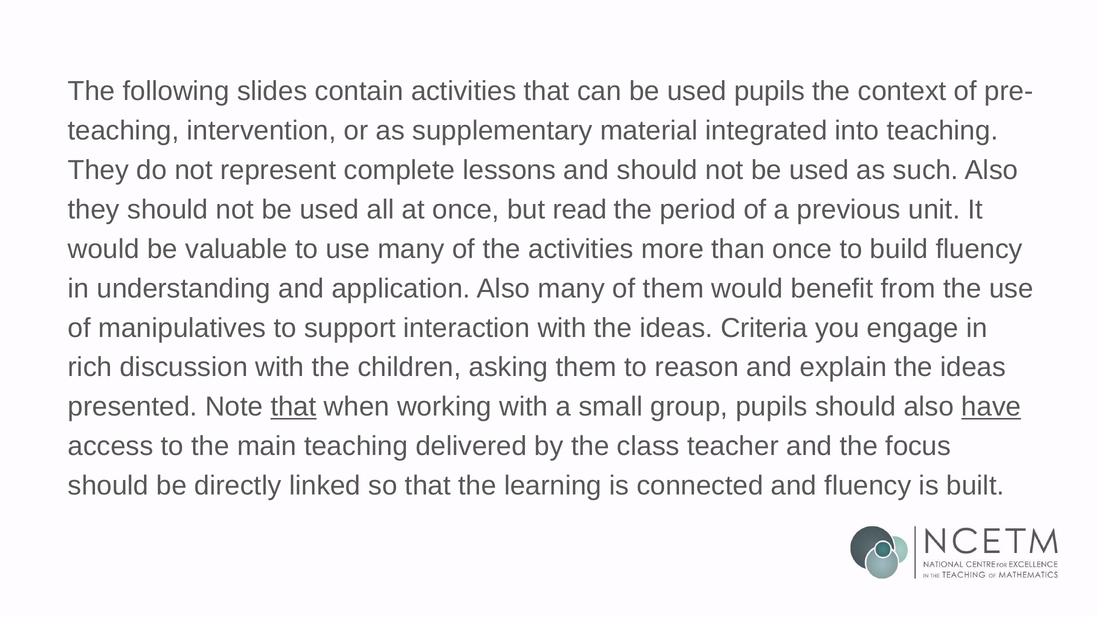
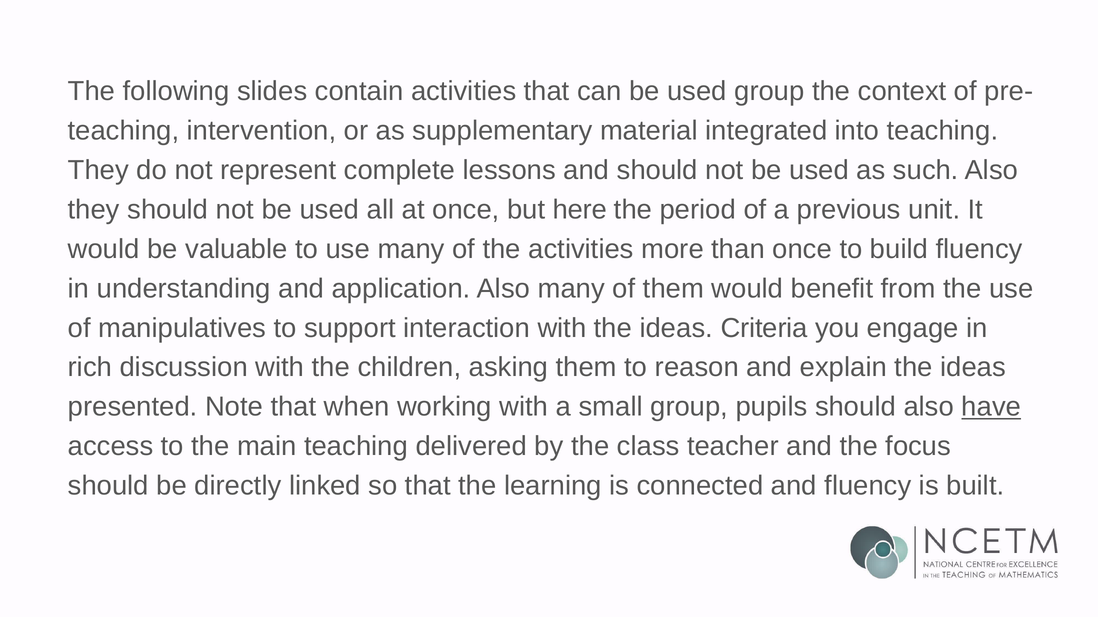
used pupils: pupils -> group
read: read -> here
that at (293, 407) underline: present -> none
